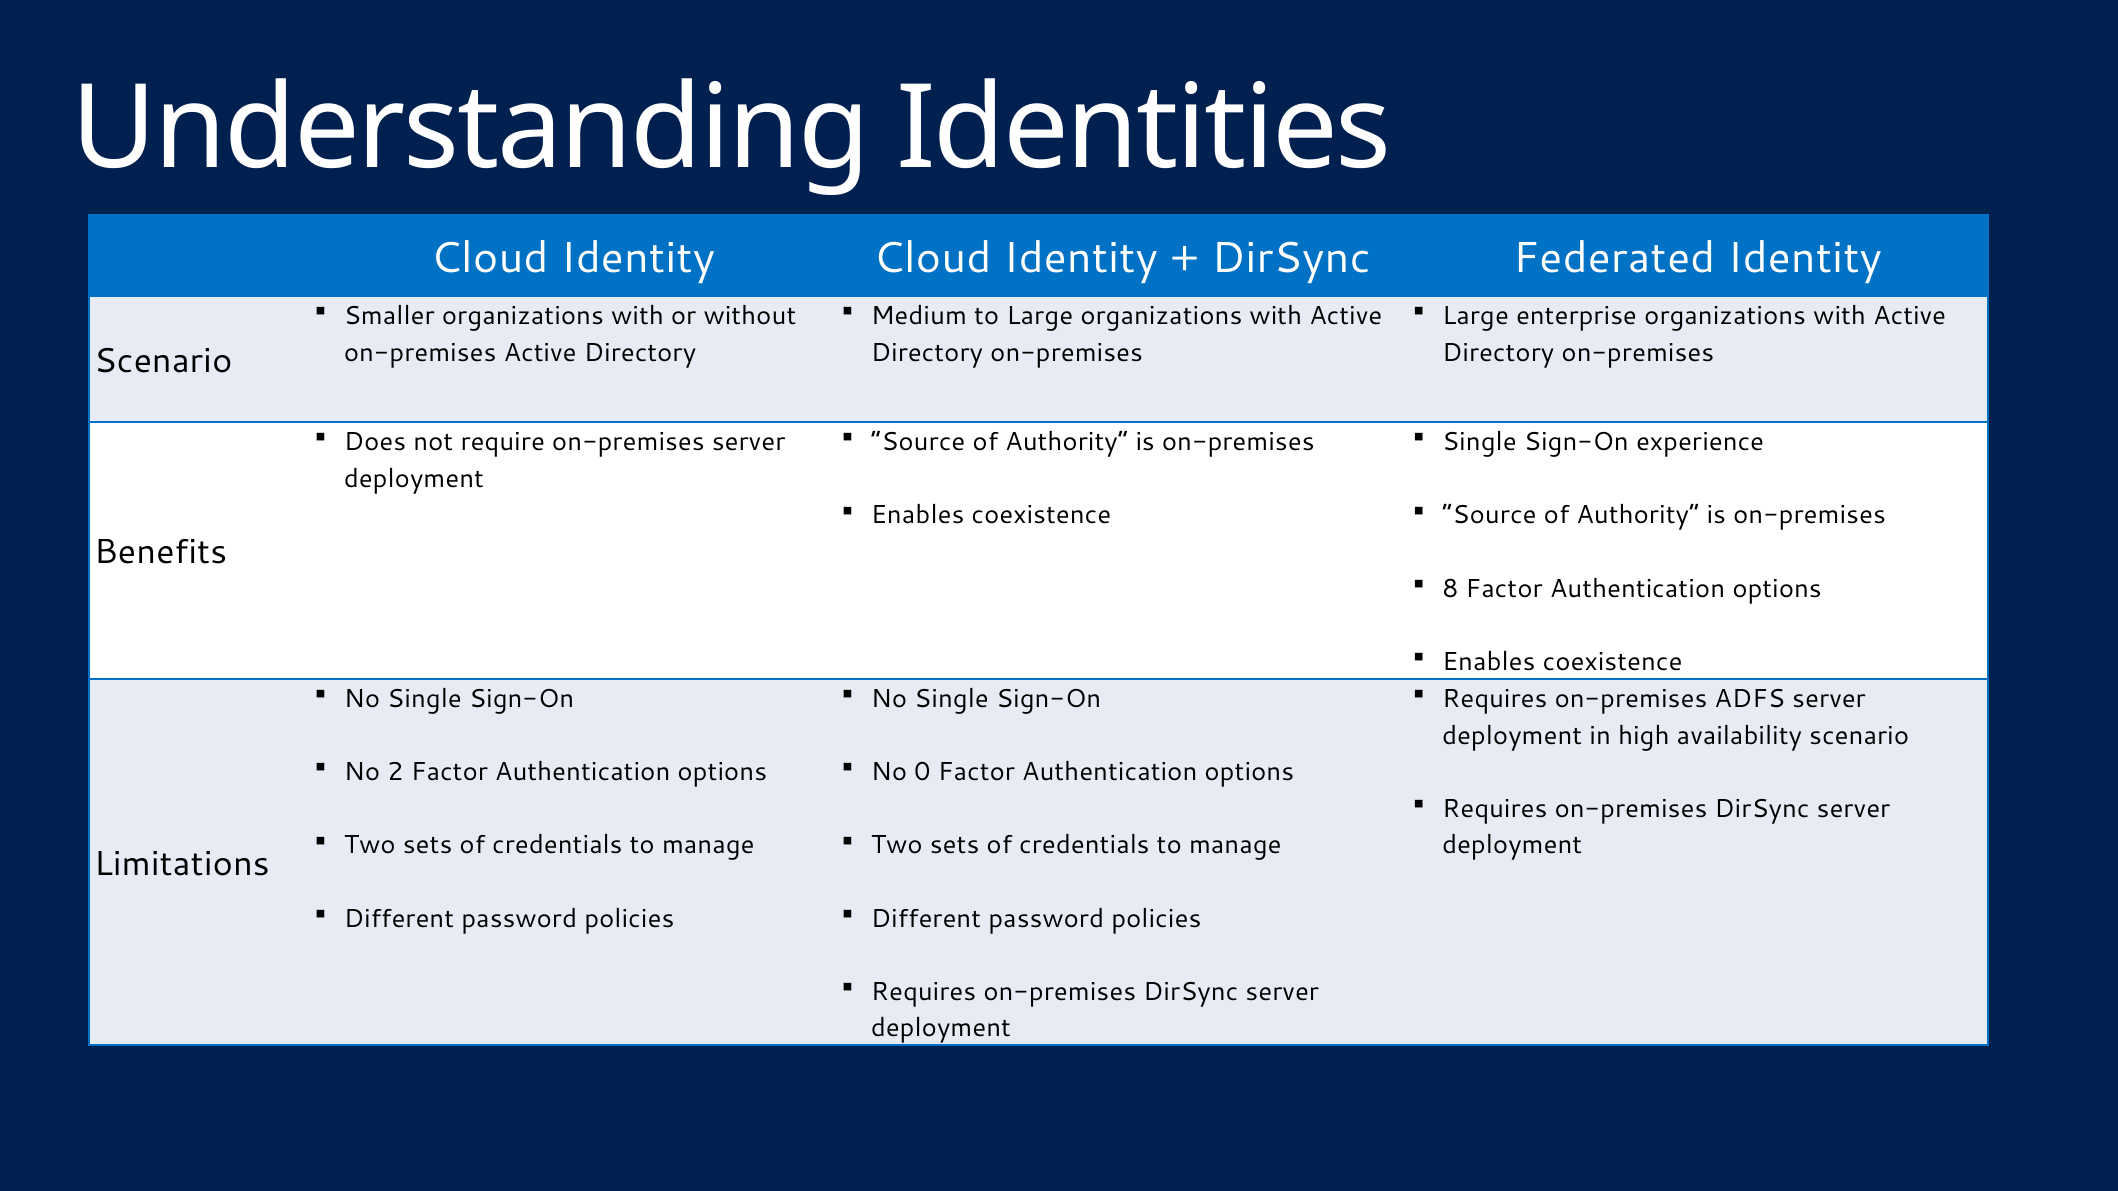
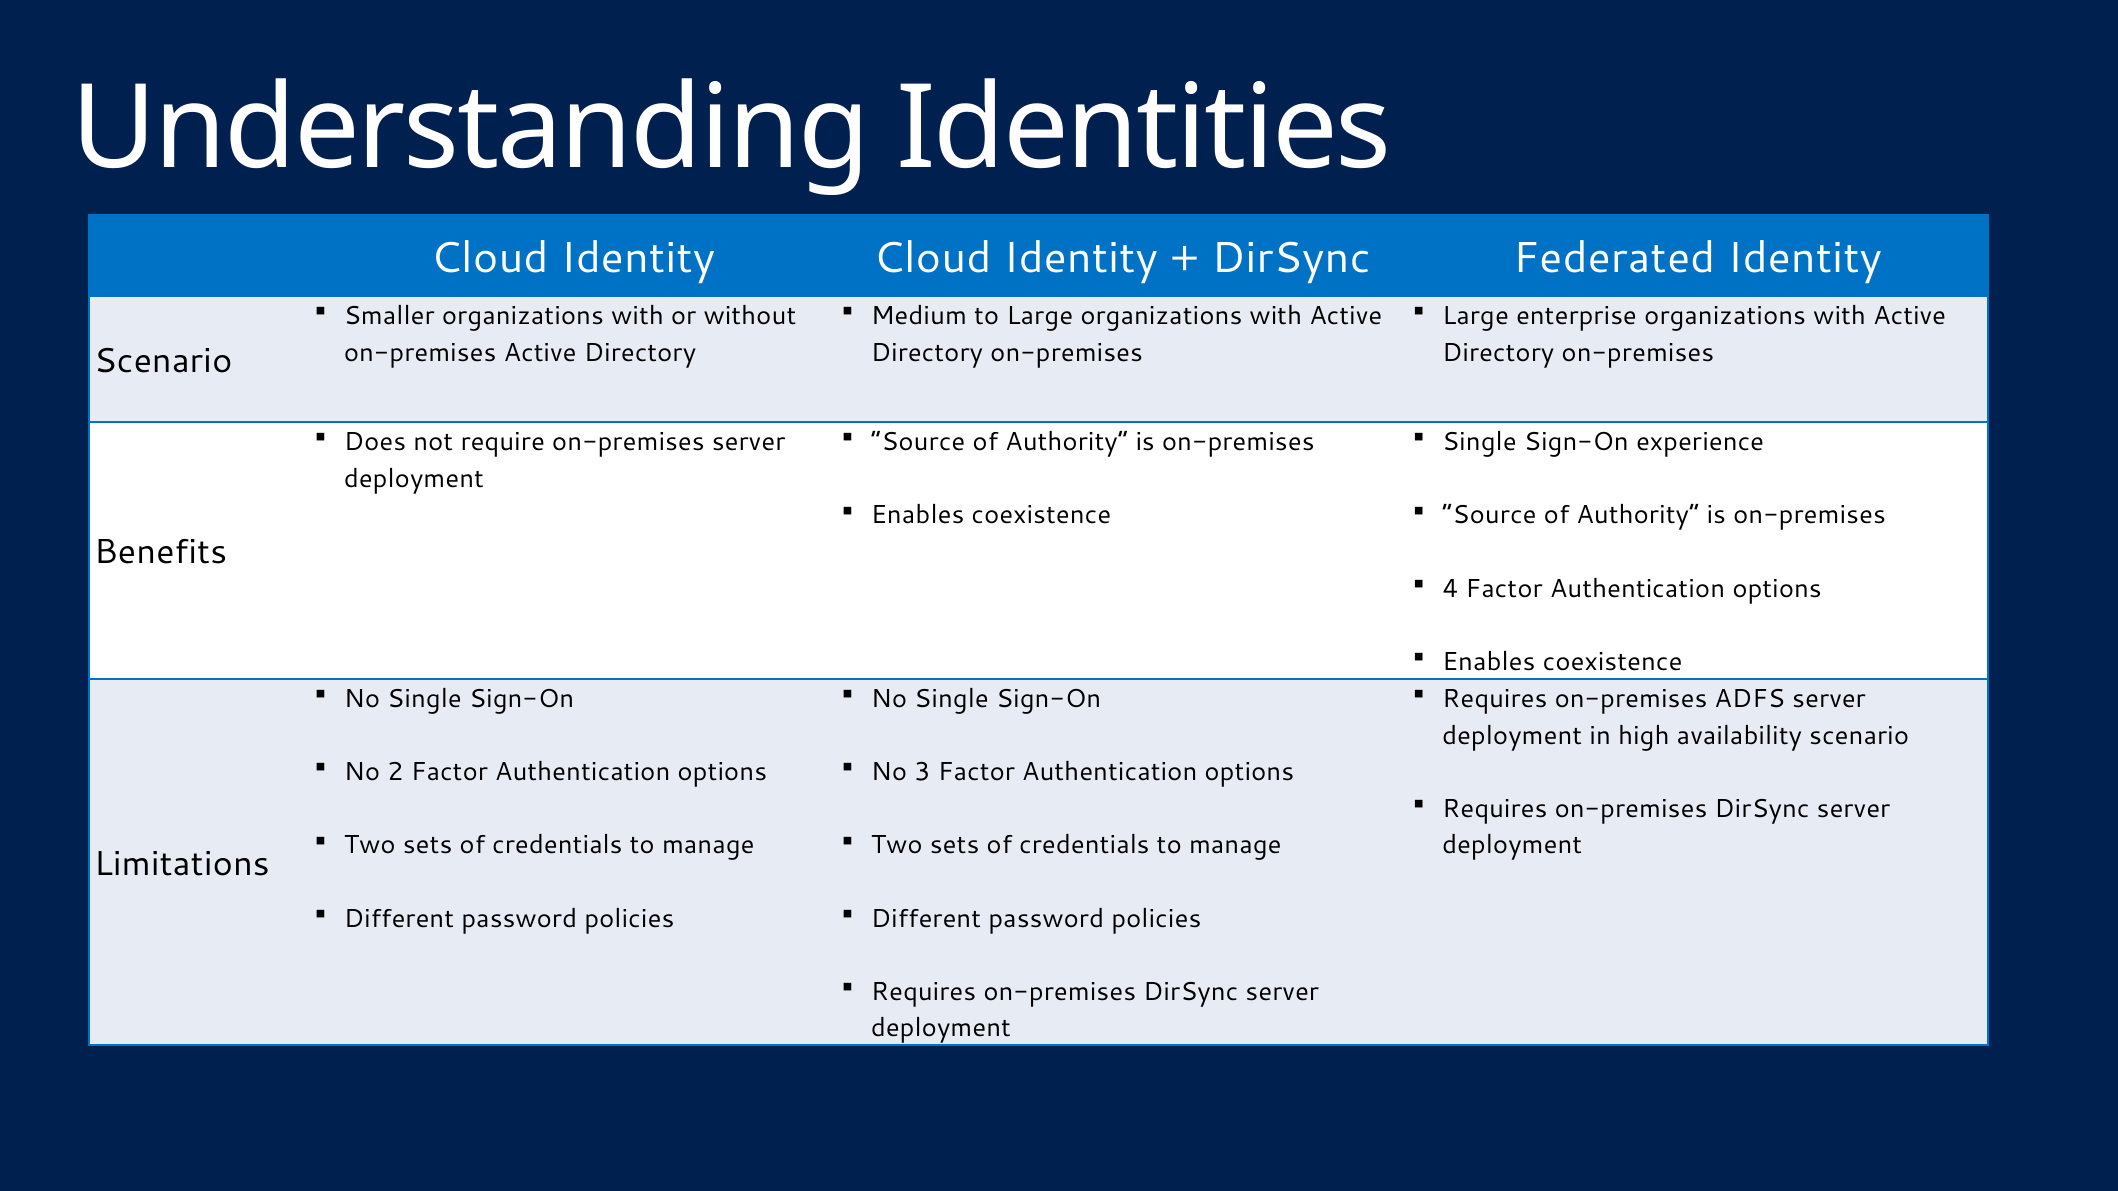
8: 8 -> 4
0: 0 -> 3
